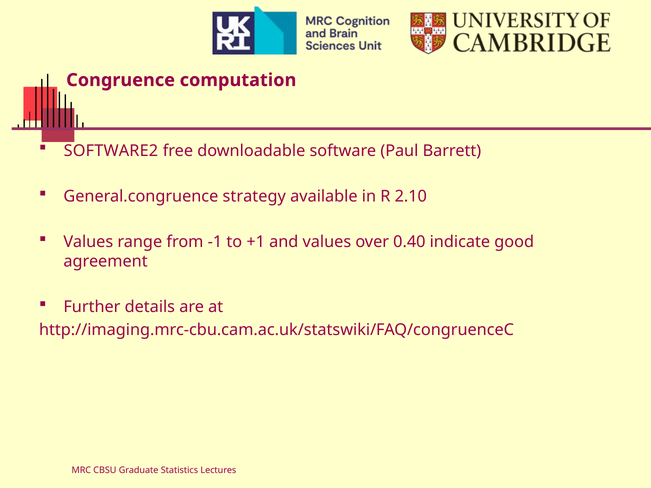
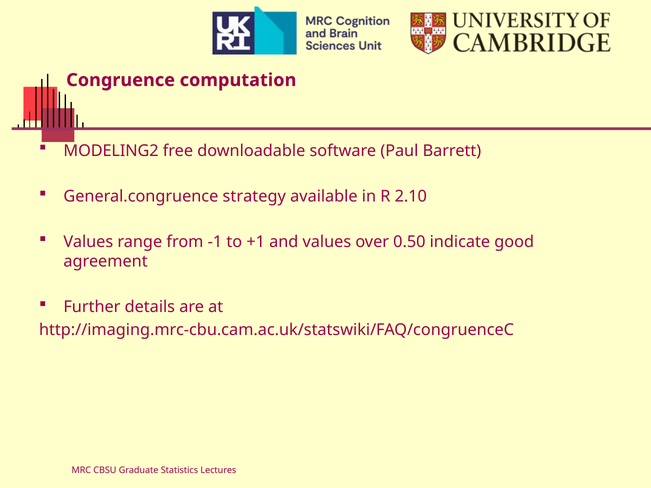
SOFTWARE2: SOFTWARE2 -> MODELING2
0.40: 0.40 -> 0.50
